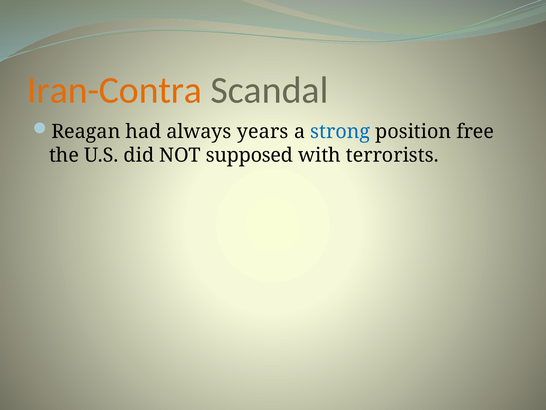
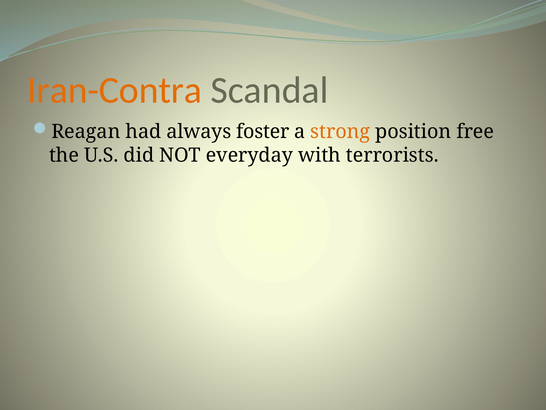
years: years -> foster
strong colour: blue -> orange
supposed: supposed -> everyday
